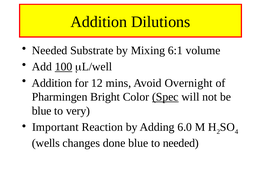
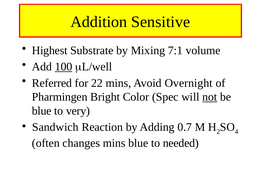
Dilutions: Dilutions -> Sensitive
Needed at (50, 50): Needed -> Highest
6:1: 6:1 -> 7:1
Addition at (52, 83): Addition -> Referred
12: 12 -> 22
Spec underline: present -> none
not underline: none -> present
Important: Important -> Sandwich
6.0: 6.0 -> 0.7
wells: wells -> often
changes done: done -> mins
